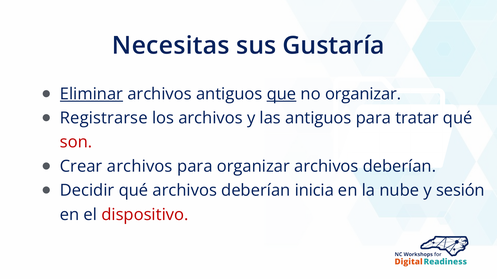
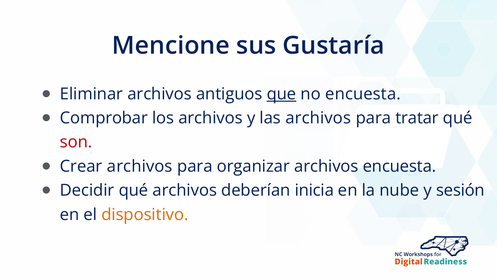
Necesitas: Necesitas -> Mencione
Eliminar underline: present -> none
no organizar: organizar -> encuesta
Registrarse: Registrarse -> Comprobar
las antiguos: antiguos -> archivos
organizar archivos deberían: deberían -> encuesta
dispositivo colour: red -> orange
